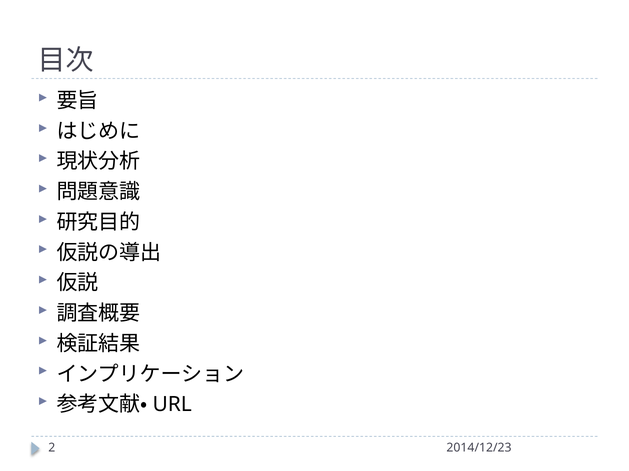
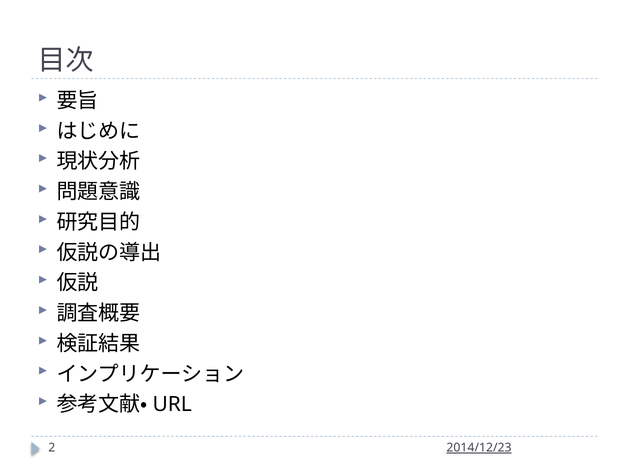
2014/12/23 underline: none -> present
